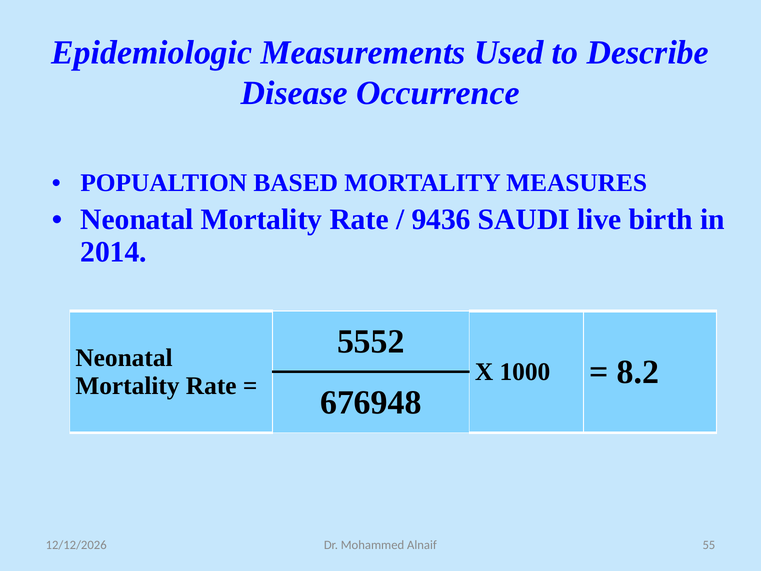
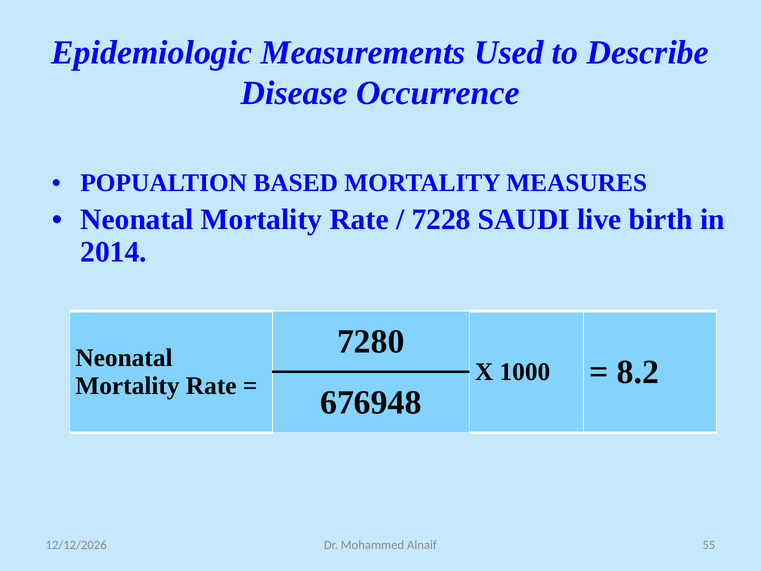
9436: 9436 -> 7228
5552: 5552 -> 7280
